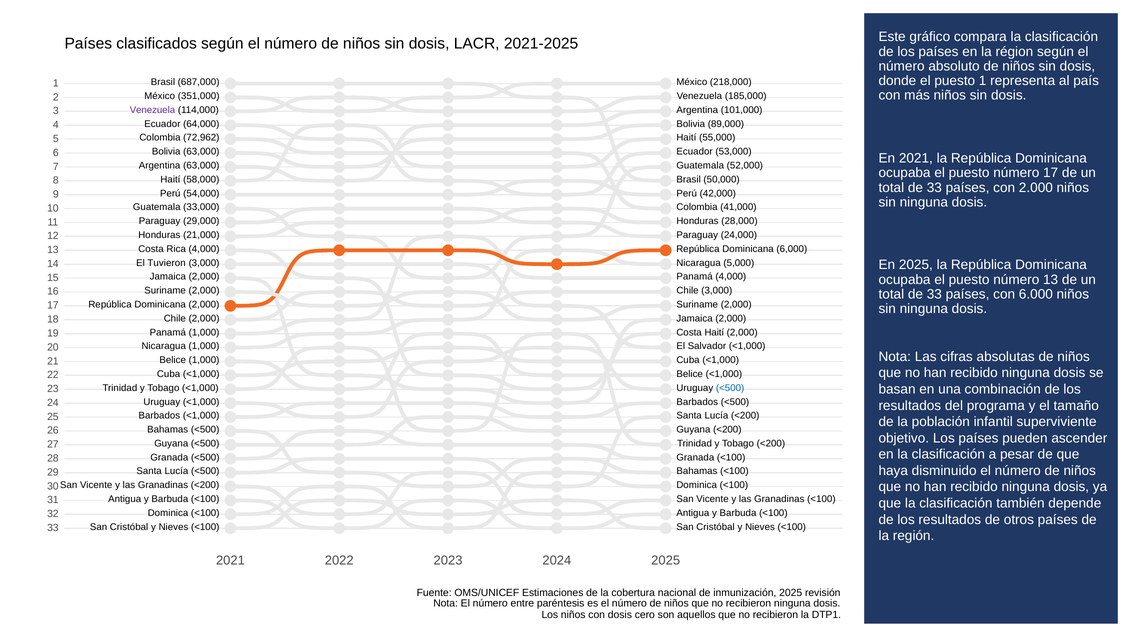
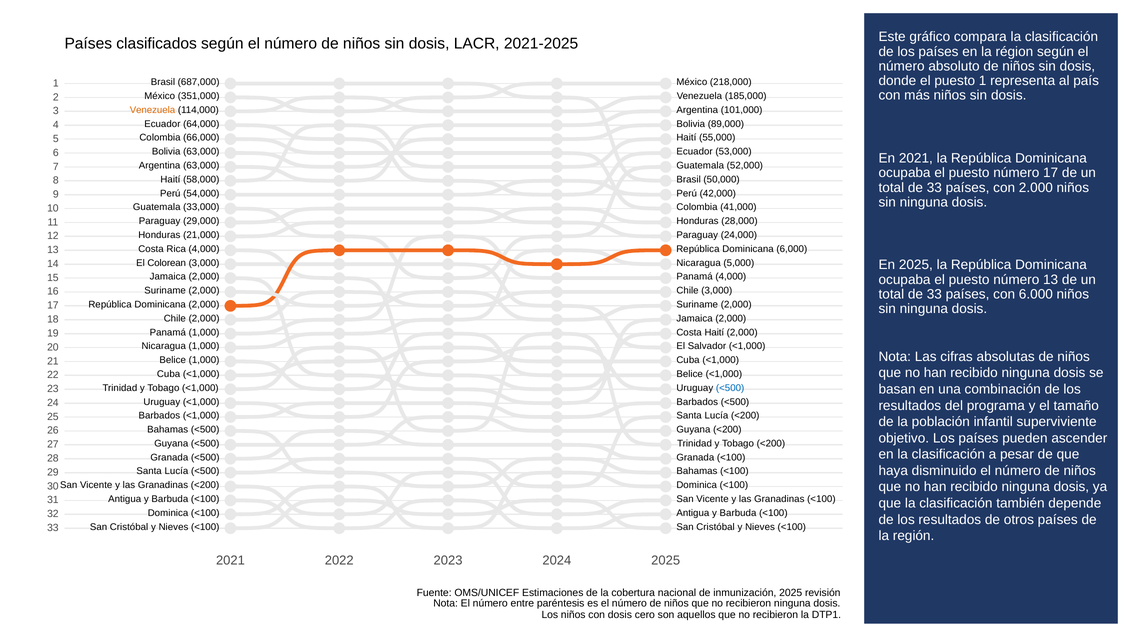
Venezuela at (152, 110) colour: purple -> orange
72,962: 72,962 -> 66,000
Tuvieron: Tuvieron -> Colorean
